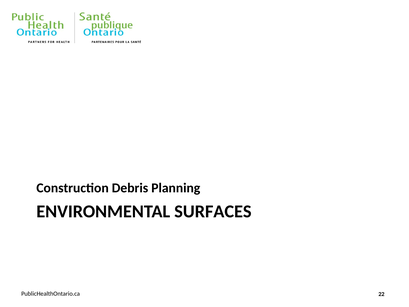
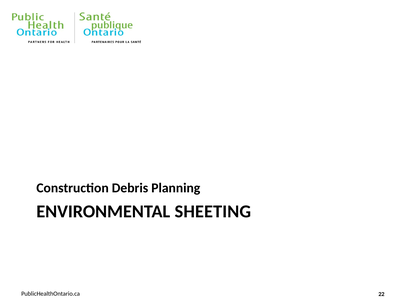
SURFACES: SURFACES -> SHEETING
